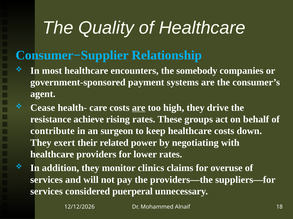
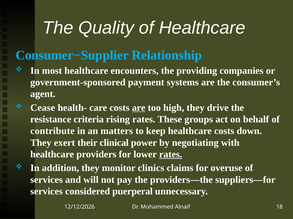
somebody: somebody -> providing
achieve: achieve -> criteria
surgeon: surgeon -> matters
related: related -> clinical
rates at (171, 155) underline: none -> present
